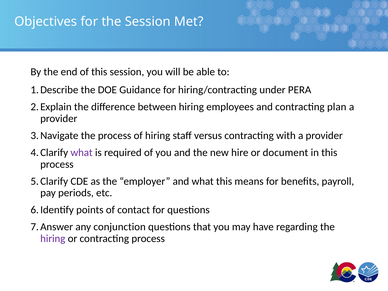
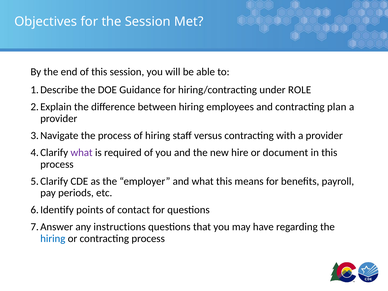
PERA: PERA -> ROLE
conjunction: conjunction -> instructions
hiring at (53, 239) colour: purple -> blue
